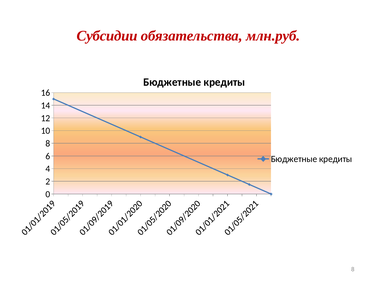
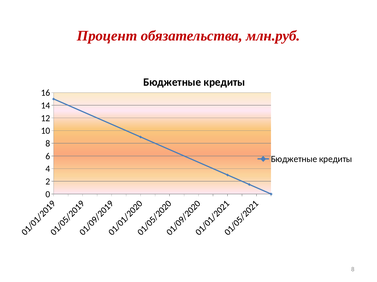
Субсидии: Субсидии -> Процент
